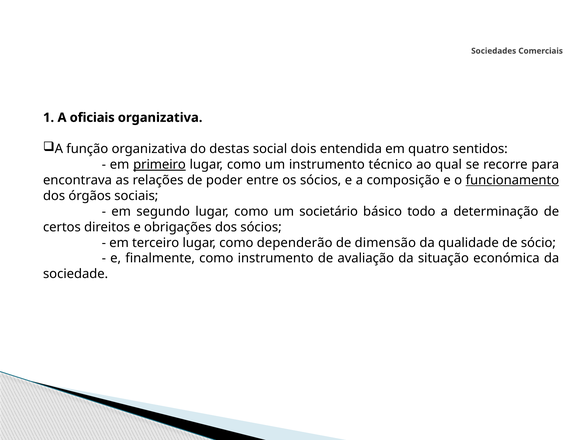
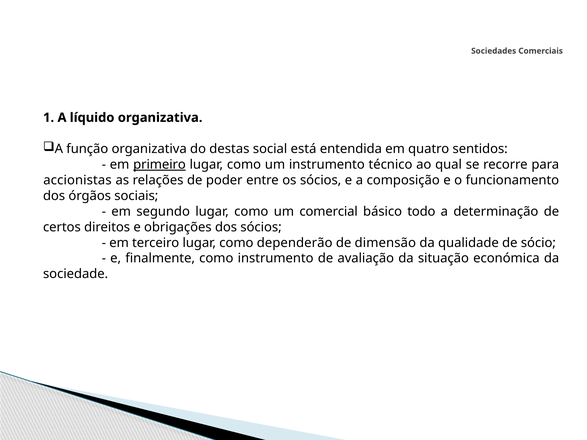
oficiais: oficiais -> líquido
dois: dois -> está
encontrava: encontrava -> accionistas
funcionamento underline: present -> none
societário: societário -> comercial
